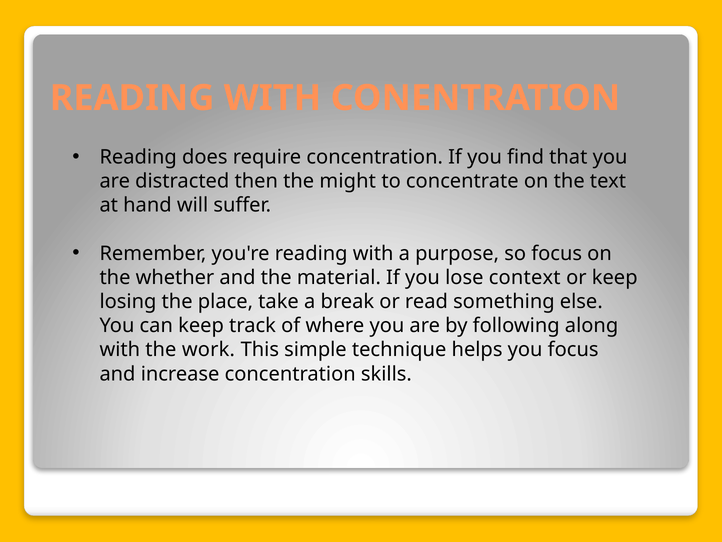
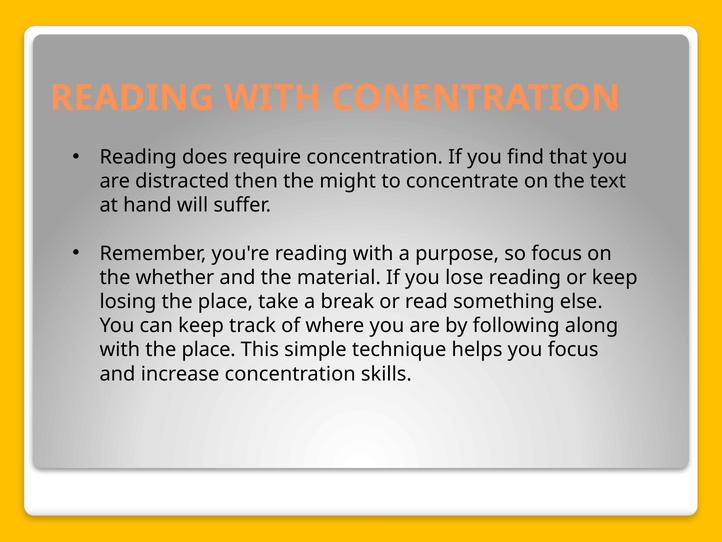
lose context: context -> reading
with the work: work -> place
